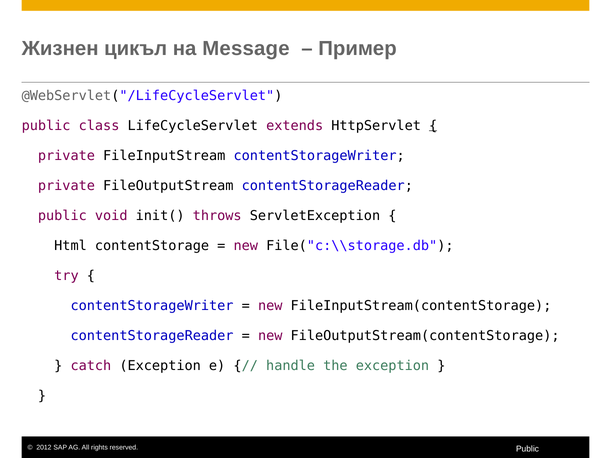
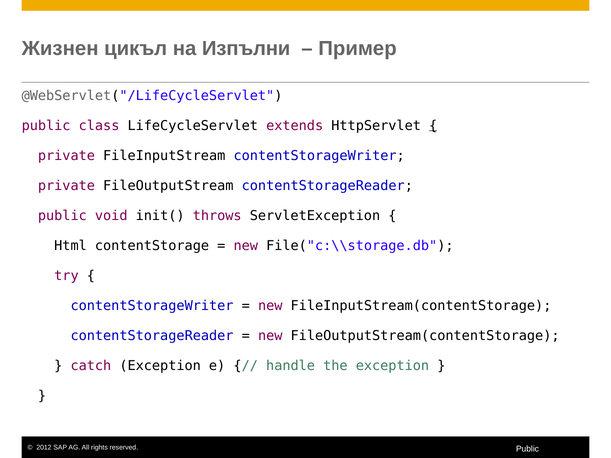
Message: Message -> Изпълни
